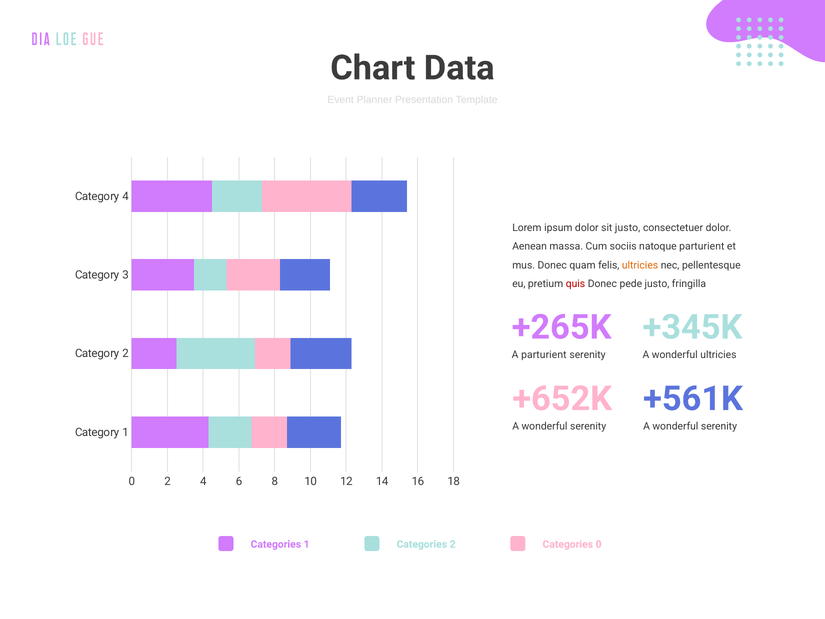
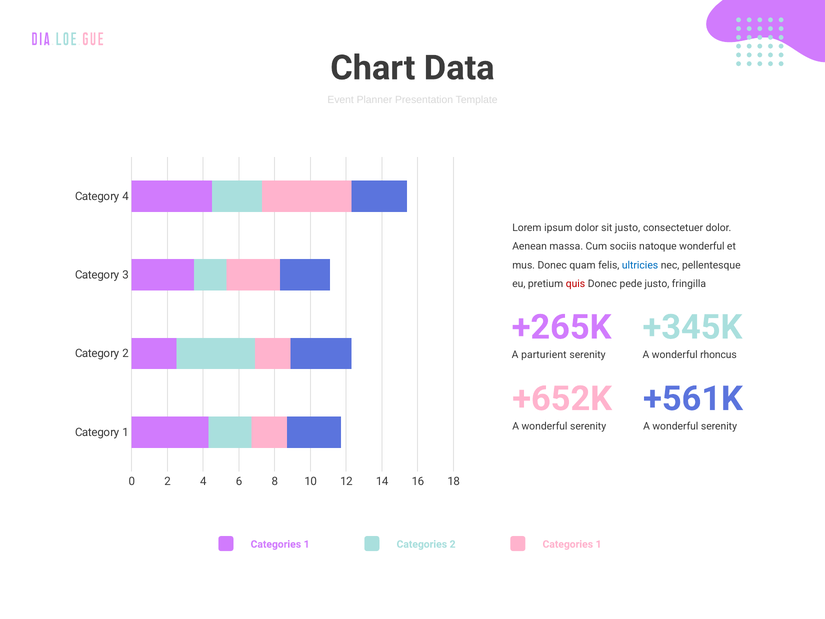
natoque parturient: parturient -> wonderful
ultricies at (640, 265) colour: orange -> blue
wonderful ultricies: ultricies -> rhoncus
1 Categories 0: 0 -> 1
